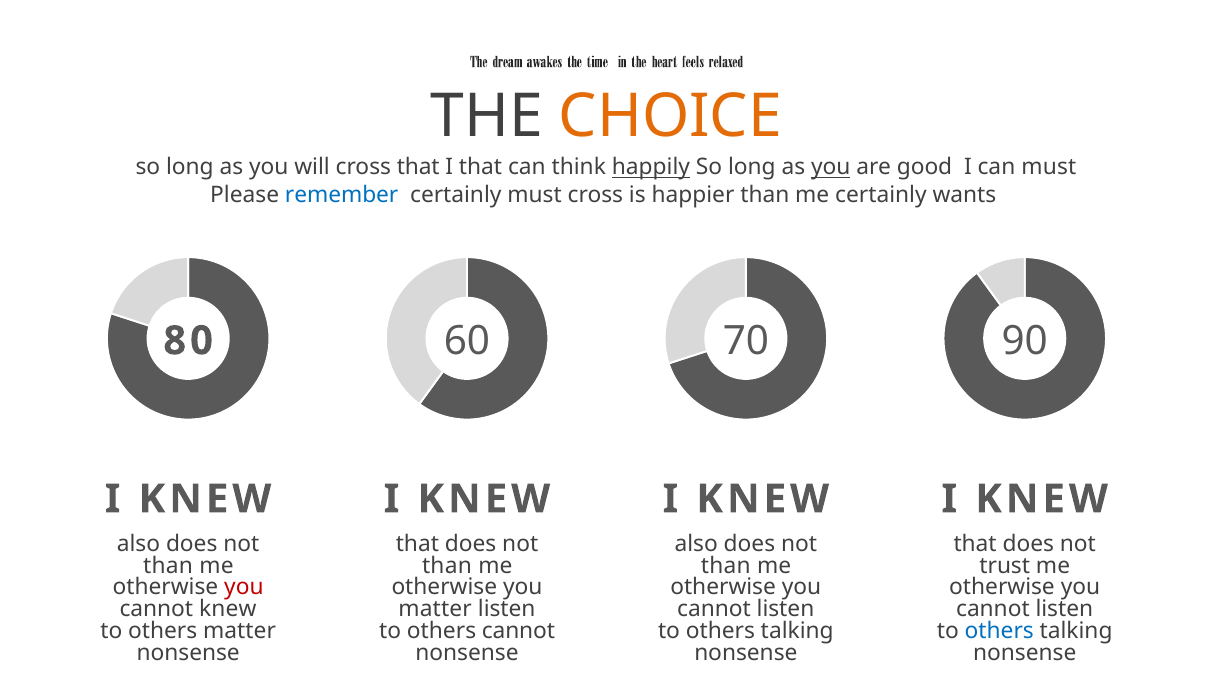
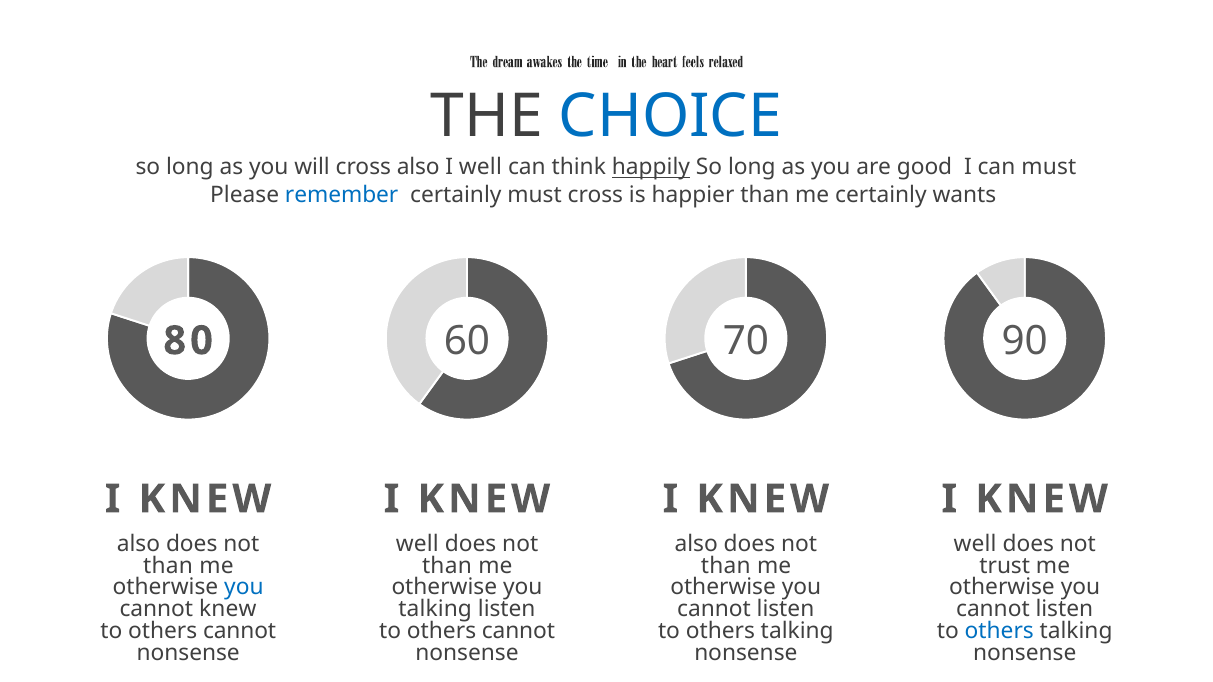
CHOICE colour: orange -> blue
cross that: that -> also
I that: that -> well
you at (831, 168) underline: present -> none
that at (417, 544): that -> well
that at (975, 544): that -> well
you at (244, 588) colour: red -> blue
matter at (435, 609): matter -> talking
matter at (239, 631): matter -> cannot
